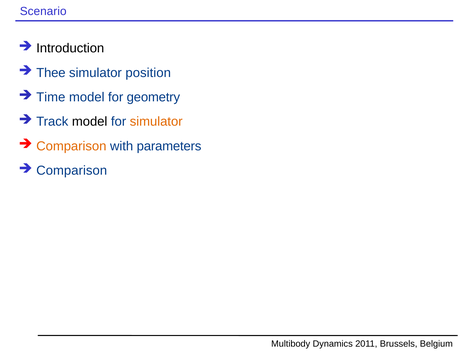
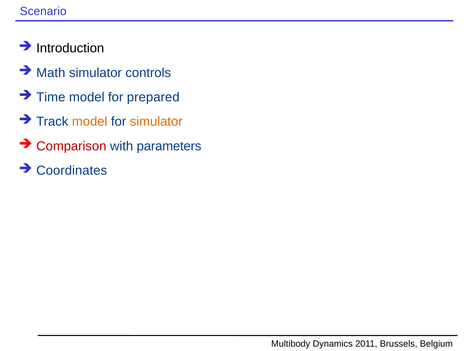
Thee: Thee -> Math
position: position -> controls
geometry: geometry -> prepared
model at (90, 122) colour: black -> orange
Comparison at (71, 146) colour: orange -> red
Comparison at (72, 171): Comparison -> Coordinates
